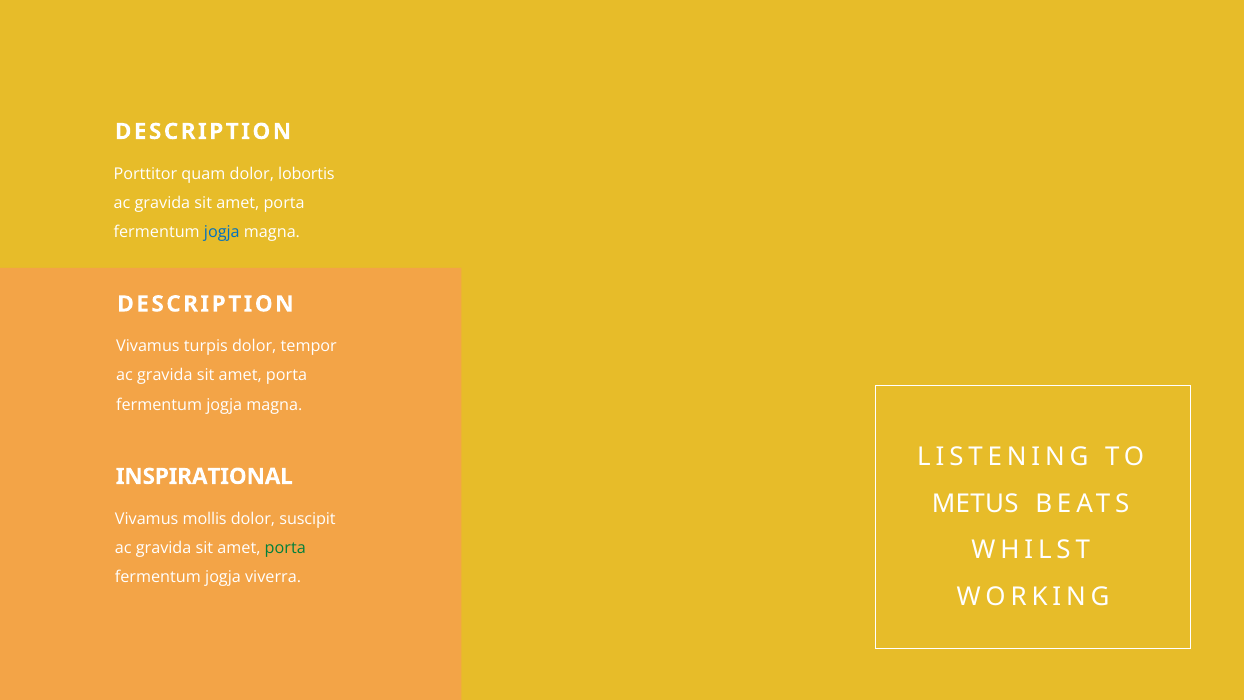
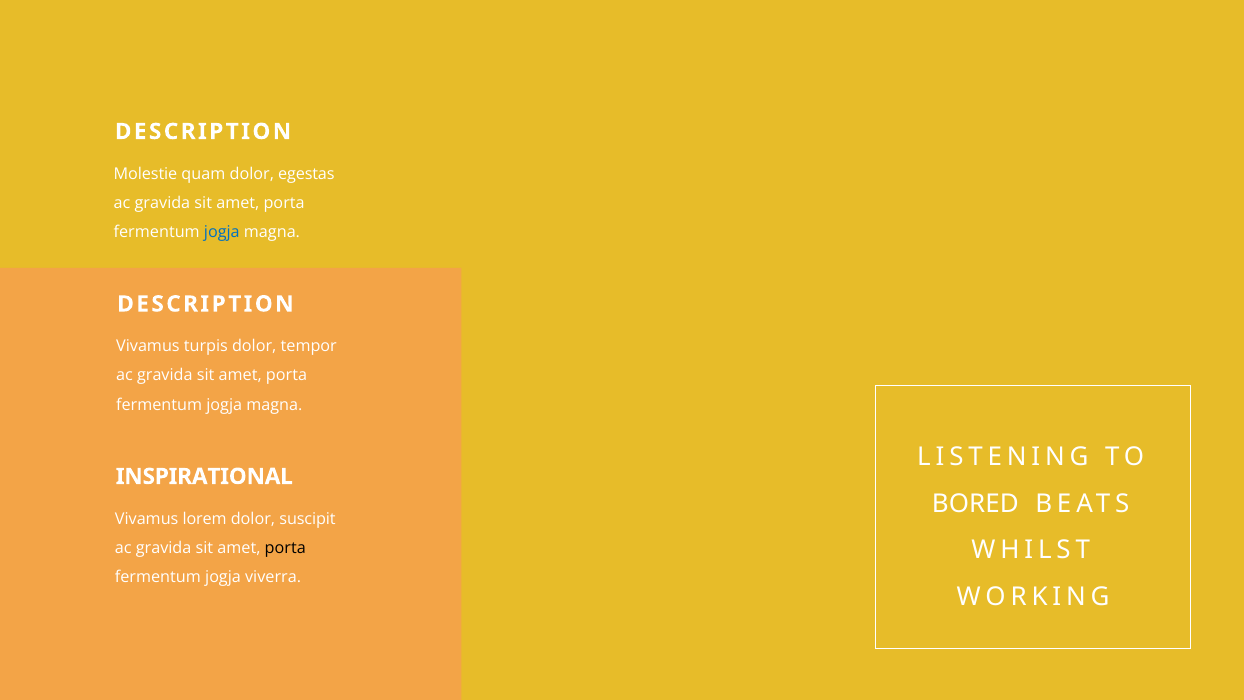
Porttitor: Porttitor -> Molestie
lobortis: lobortis -> egestas
METUS: METUS -> BORED
mollis: mollis -> lorem
porta at (285, 548) colour: green -> black
